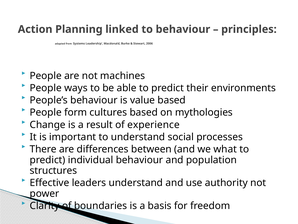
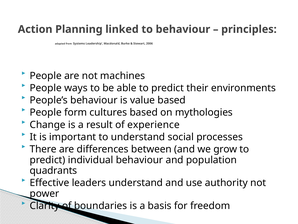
what: what -> grow
structures: structures -> quadrants
